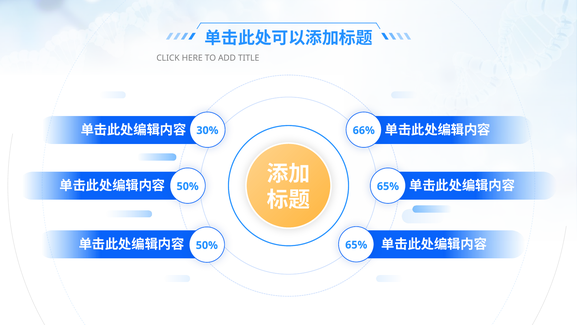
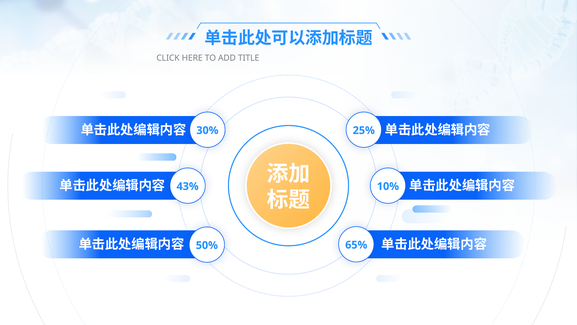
66%: 66% -> 25%
50% at (188, 186): 50% -> 43%
65% at (388, 186): 65% -> 10%
